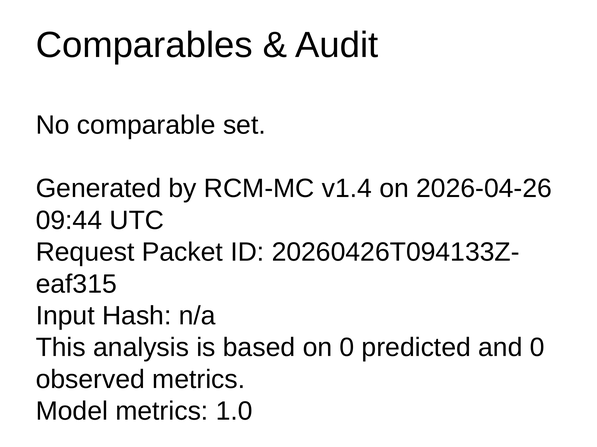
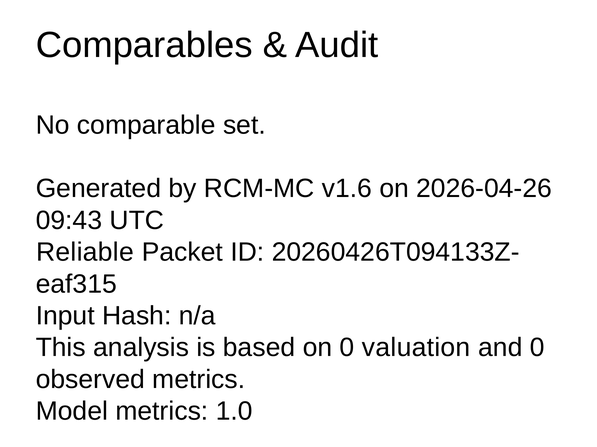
v1.4: v1.4 -> v1.6
09:44: 09:44 -> 09:43
Request: Request -> Reliable
predicted: predicted -> valuation
